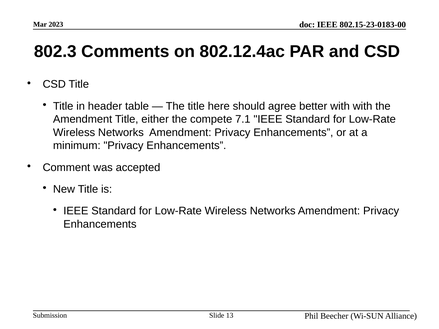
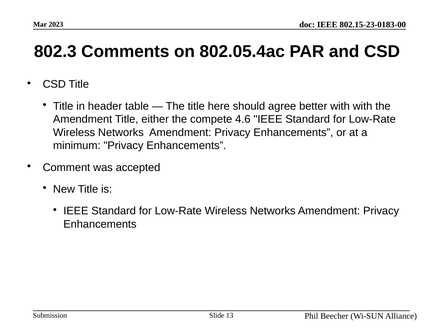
802.12.4ac: 802.12.4ac -> 802.05.4ac
7.1: 7.1 -> 4.6
